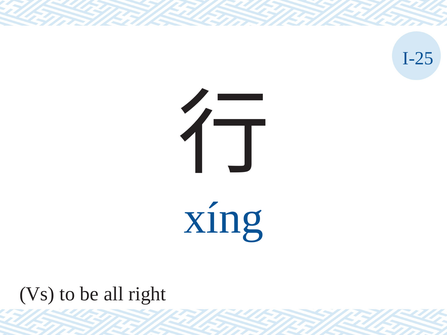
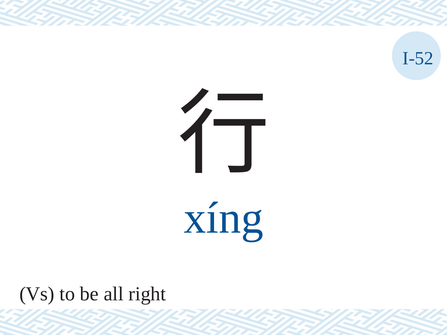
I-25: I-25 -> I-52
